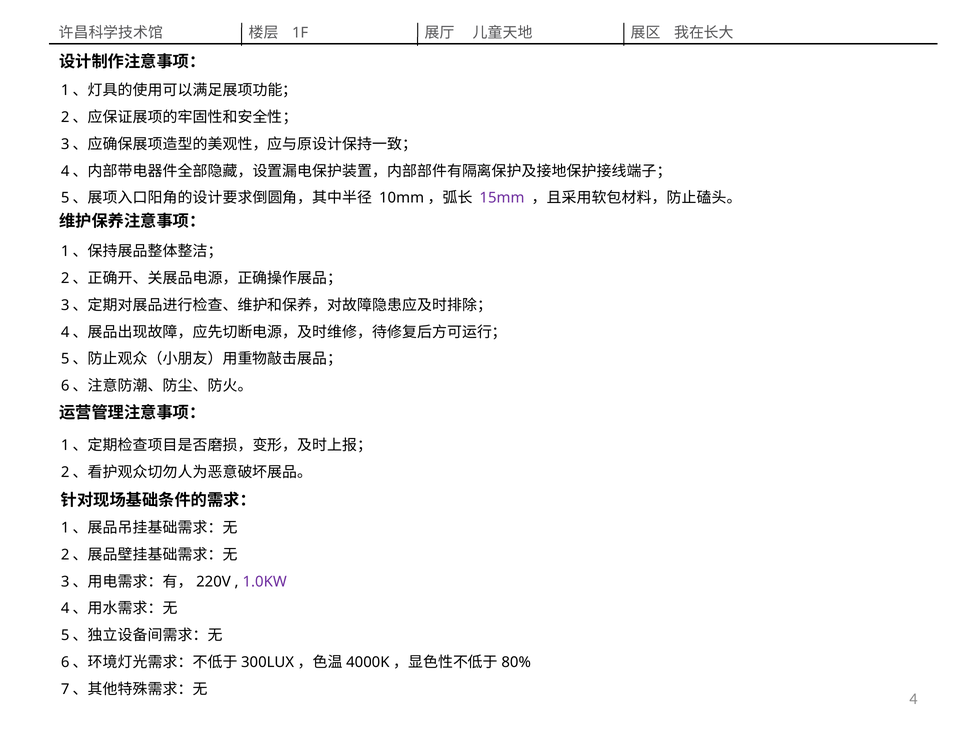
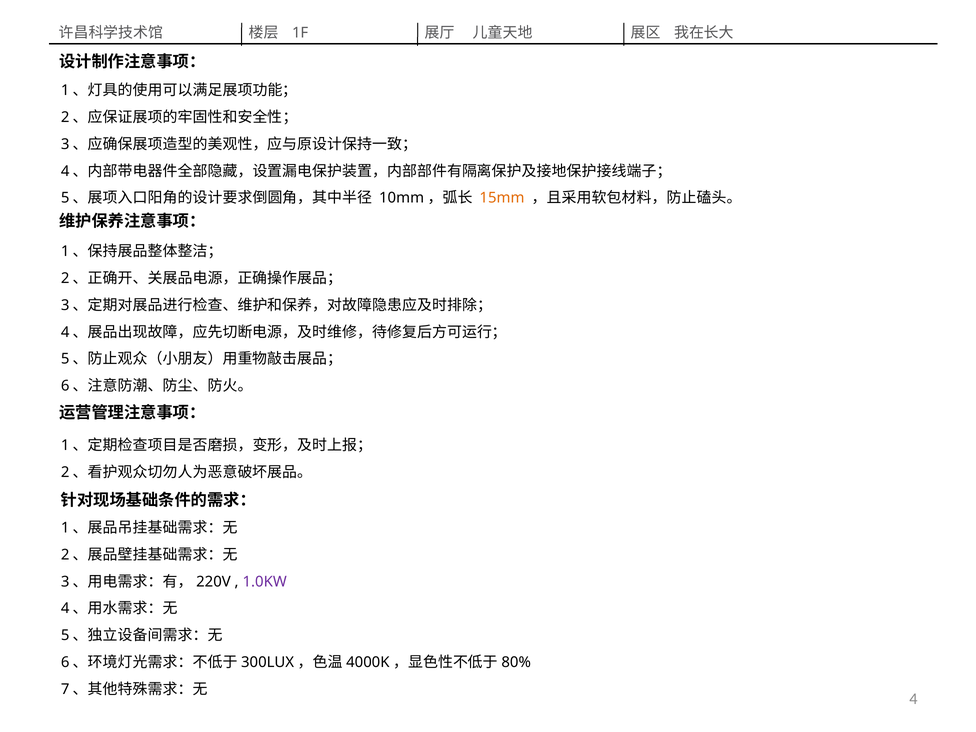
15mm colour: purple -> orange
